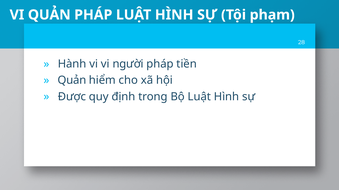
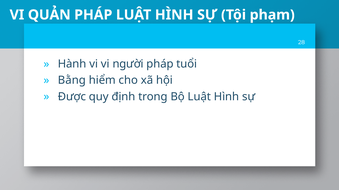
tiền: tiền -> tuổi
Quản at (72, 81): Quản -> Bằng
